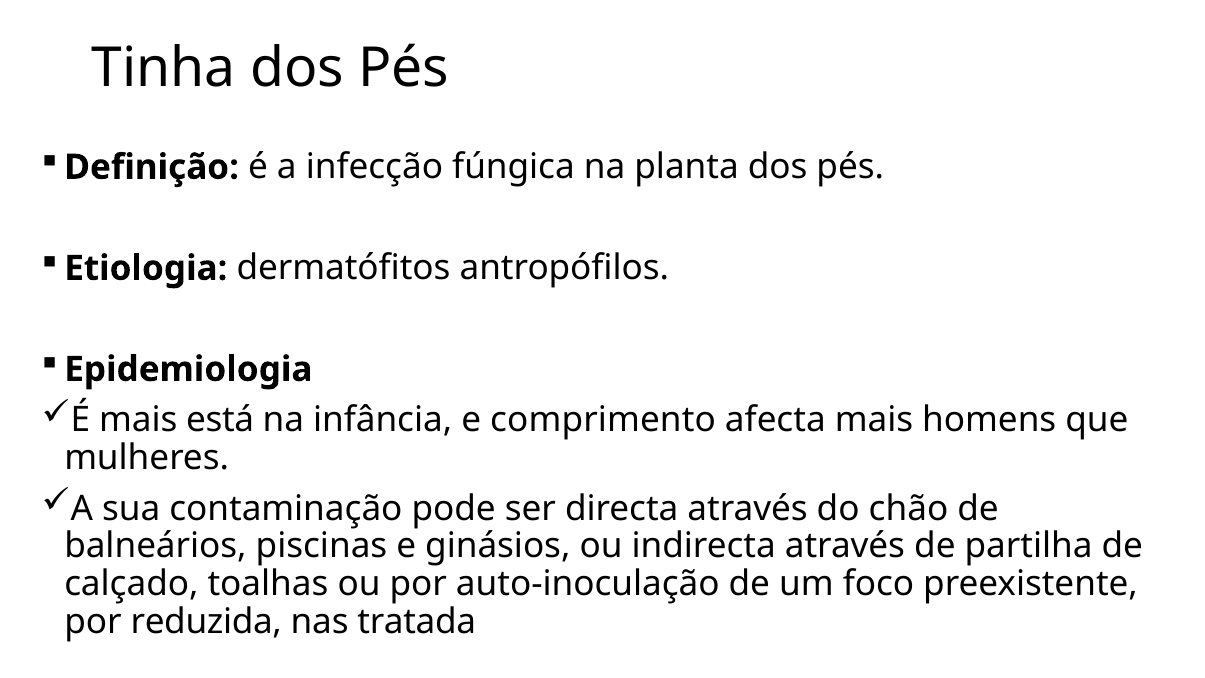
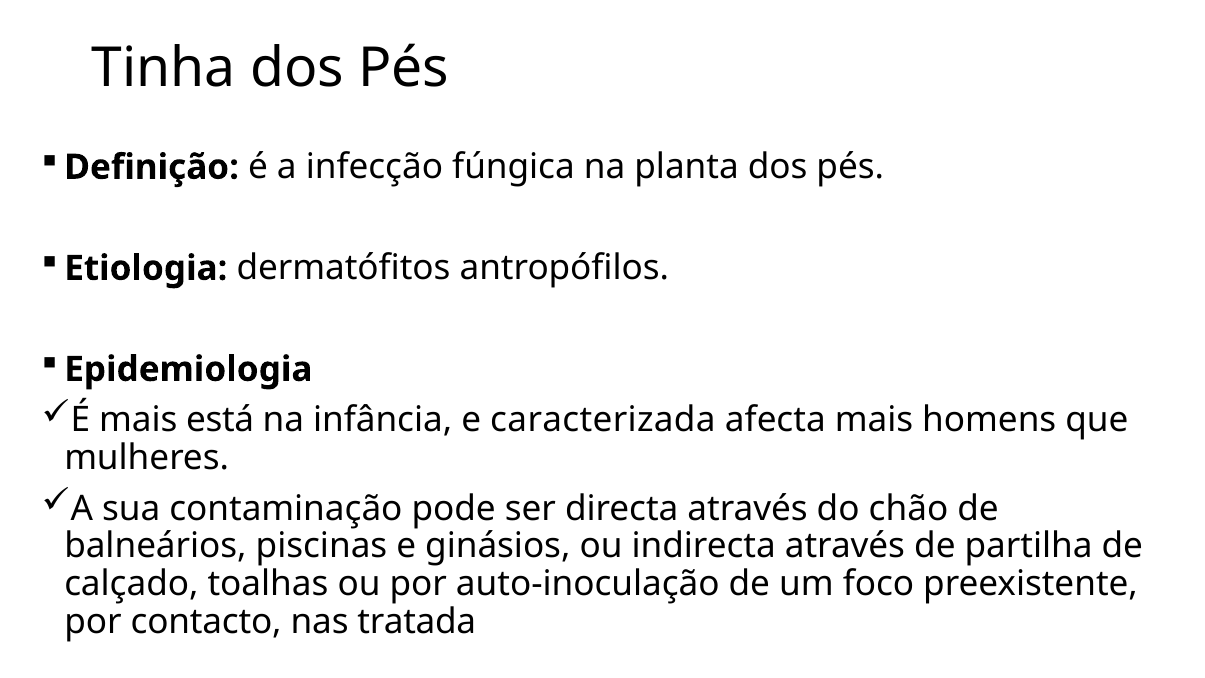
comprimento: comprimento -> caracterizada
reduzida: reduzida -> contacto
